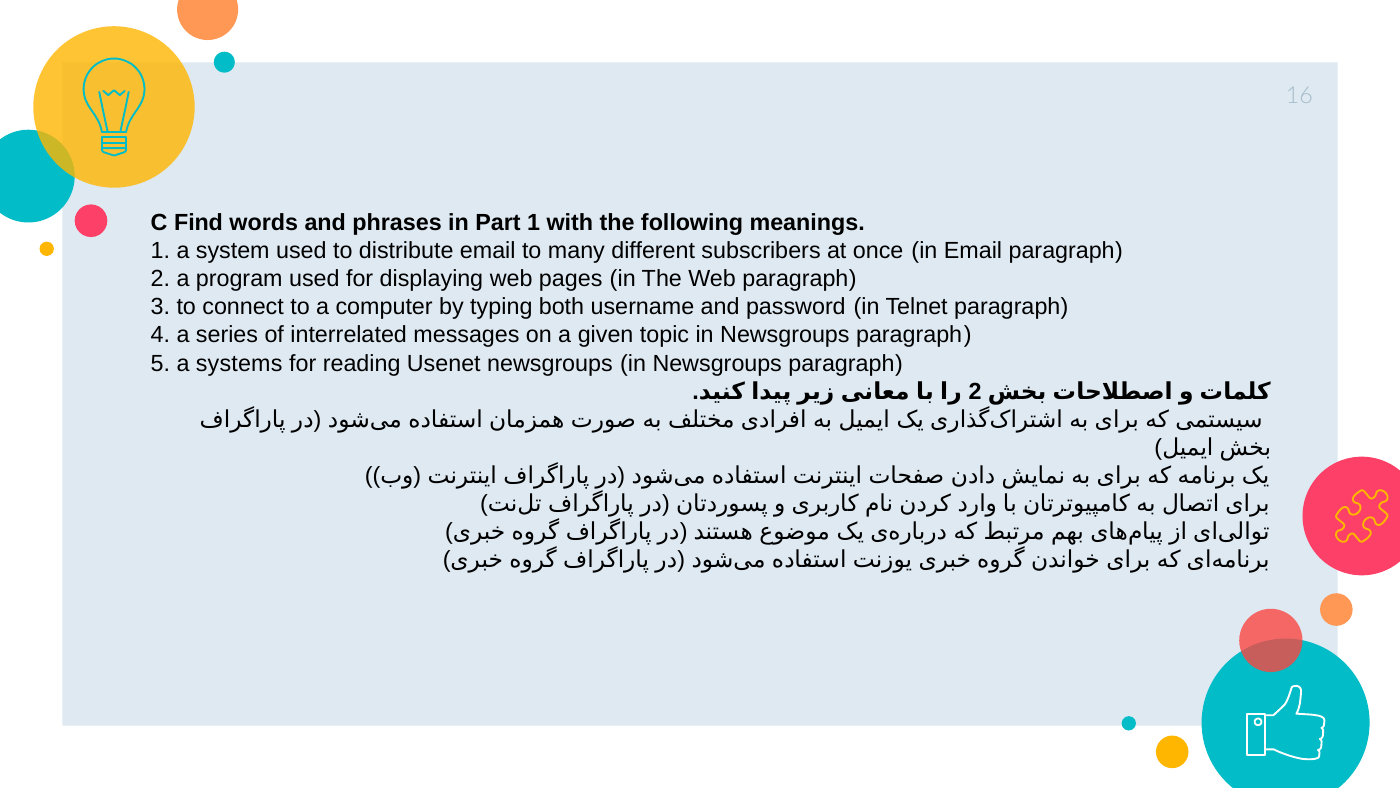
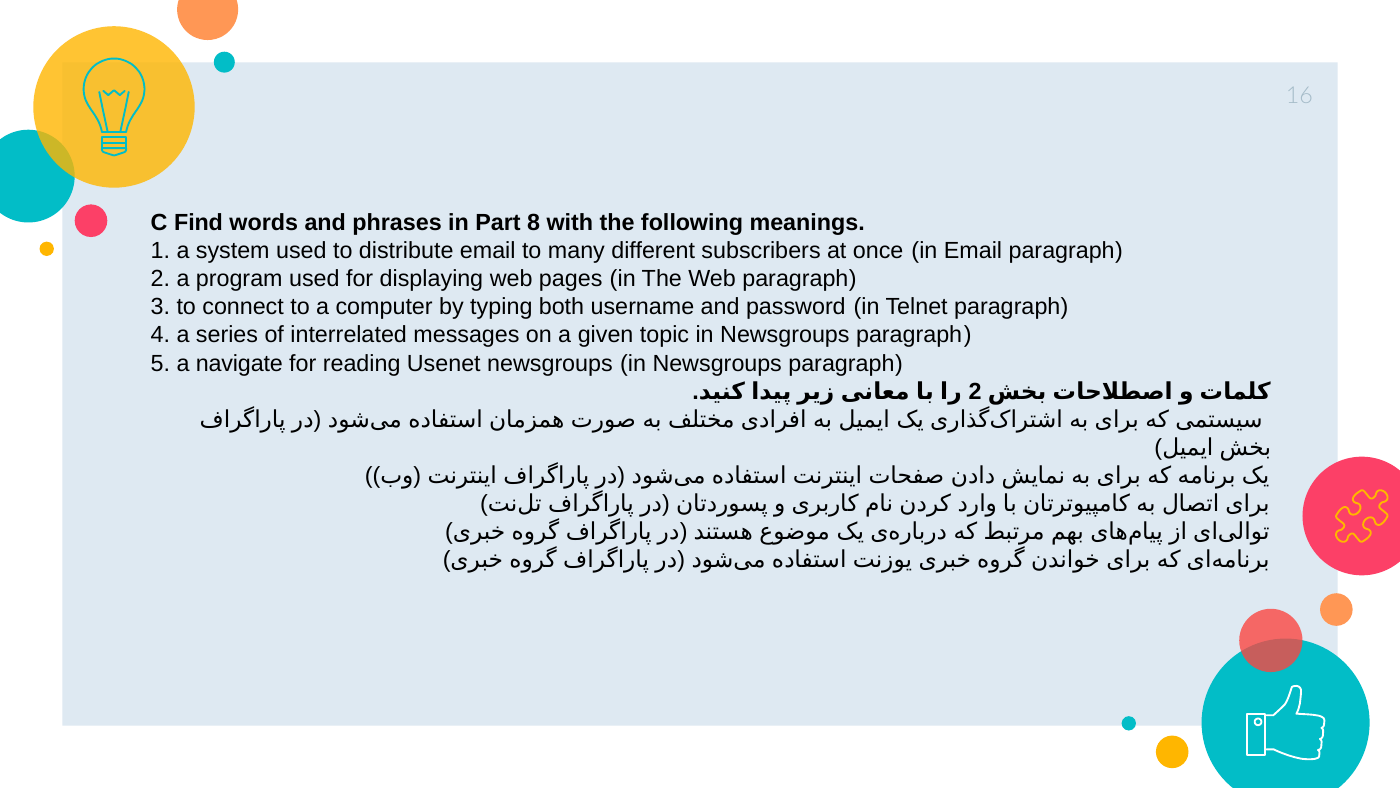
Part 1: 1 -> 8
systems: systems -> navigate
